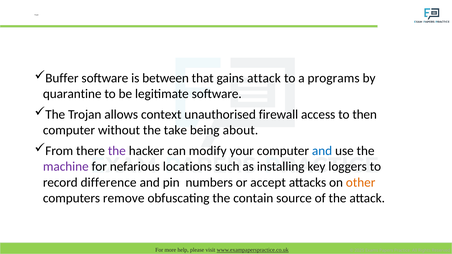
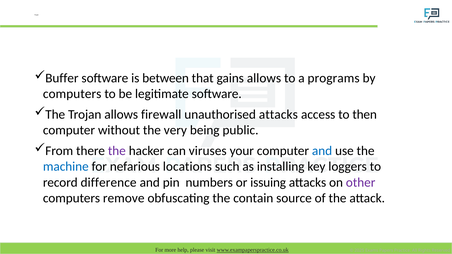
gains attack: attack -> allows
quarantine at (72, 94): quarantine -> computers
context: context -> firewall
unauthorised firewall: firewall -> attacks
take: take -> very
about: about -> public
modify: modify -> viruses
machine colour: purple -> blue
accept: accept -> issuing
other colour: orange -> purple
